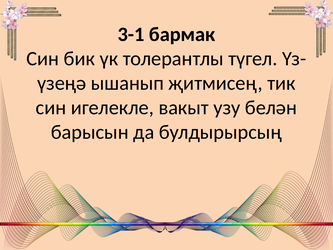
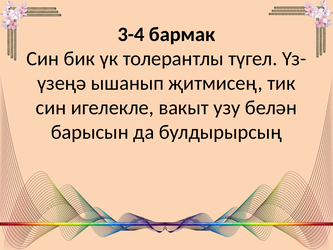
3-1: 3-1 -> 3-4
